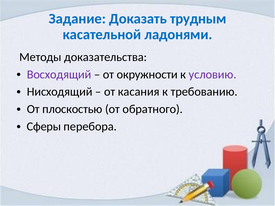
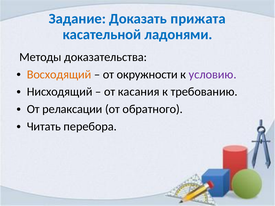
трудным: трудным -> прижата
Восходящий colour: purple -> orange
плоскостью: плоскостью -> релаксации
Сферы: Сферы -> Читать
